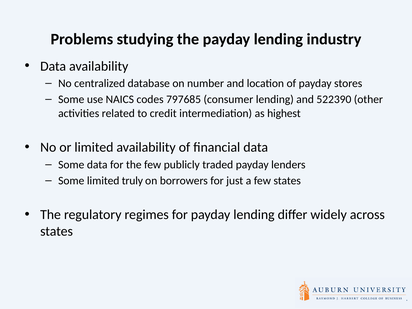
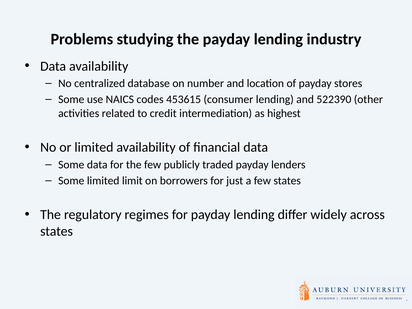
797685: 797685 -> 453615
truly: truly -> limit
